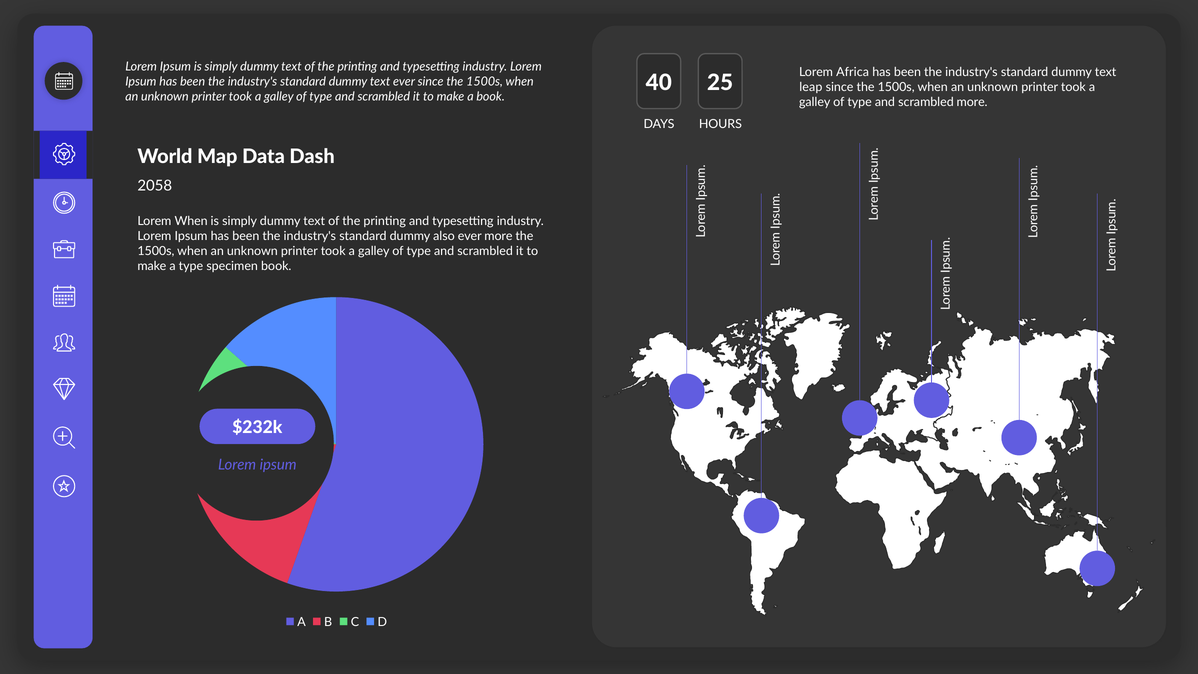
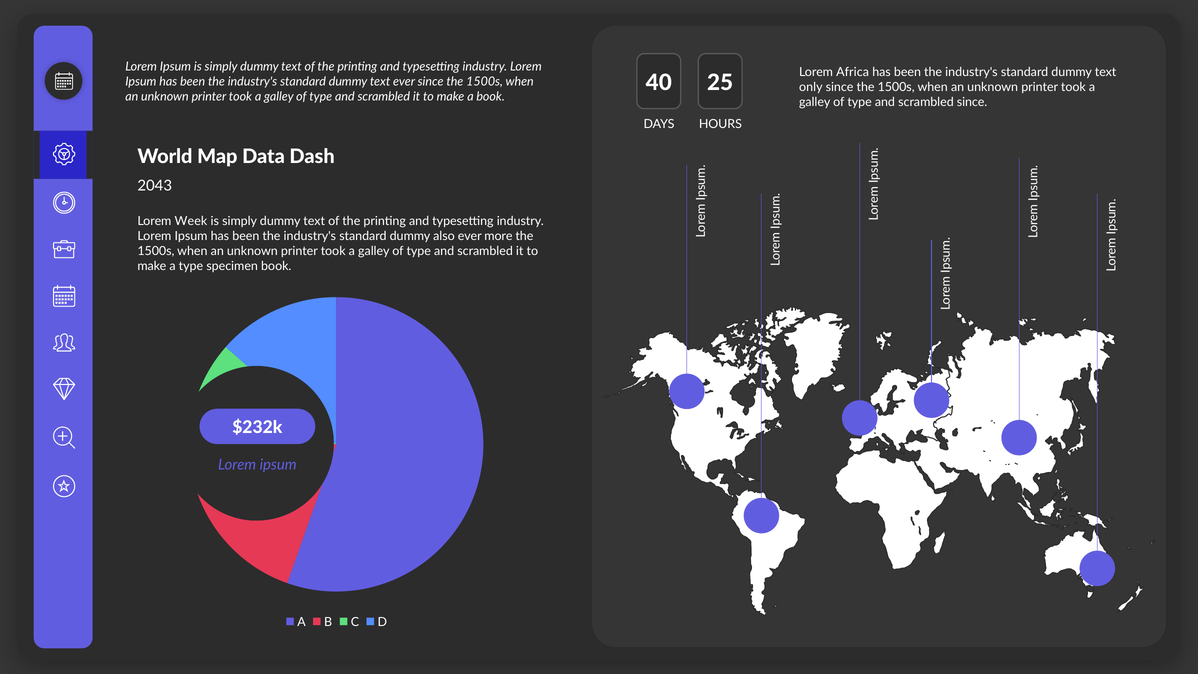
leap: leap -> only
scrambled more: more -> since
2058: 2058 -> 2043
Lorem When: When -> Week
